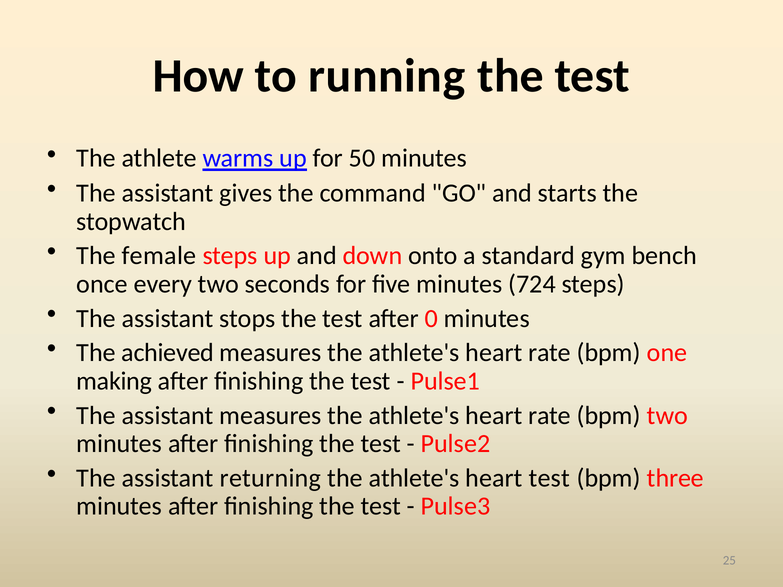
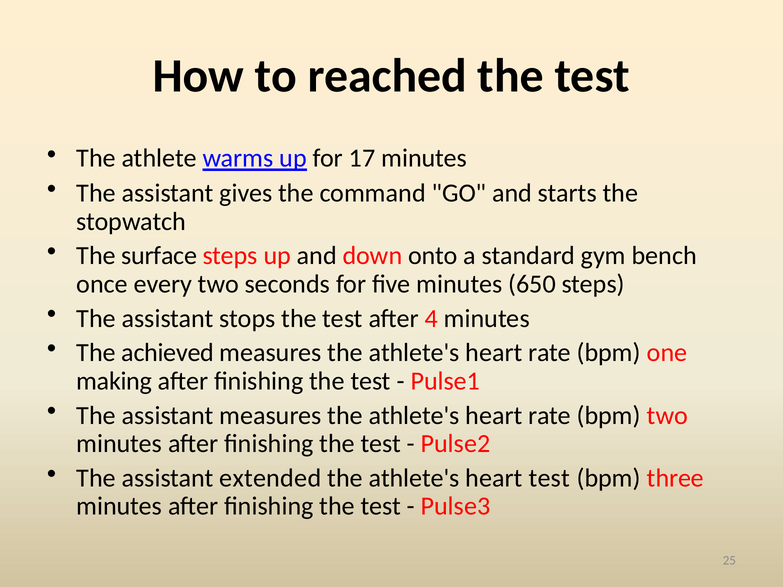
running: running -> reached
50: 50 -> 17
female: female -> surface
724: 724 -> 650
0: 0 -> 4
returning: returning -> extended
